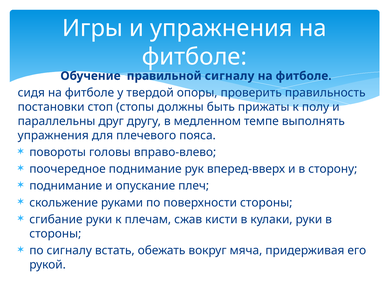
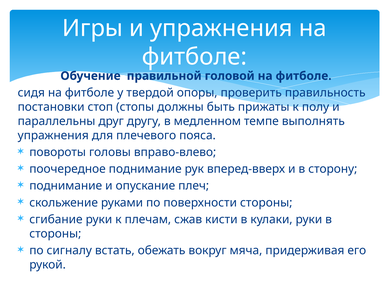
правильной сигналу: сигналу -> головой
